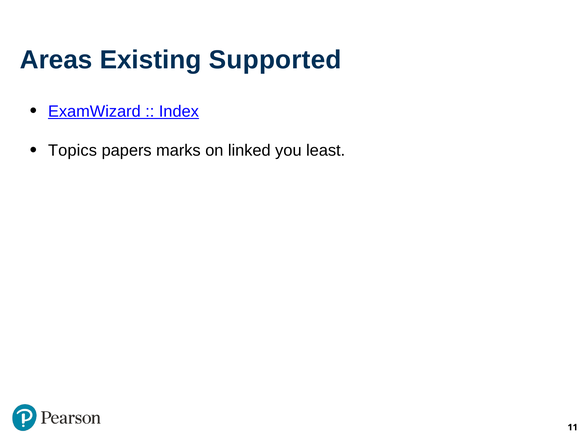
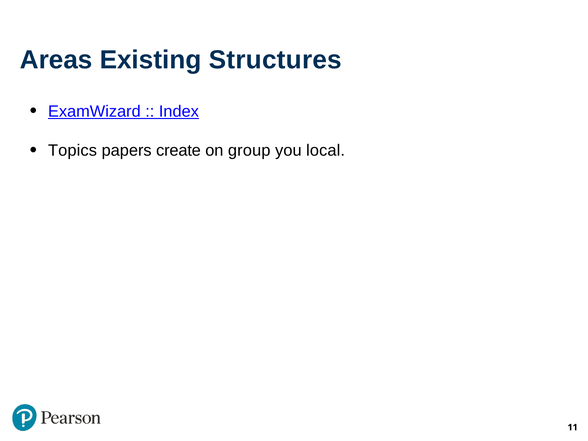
Supported: Supported -> Structures
marks: marks -> create
linked: linked -> group
least: least -> local
